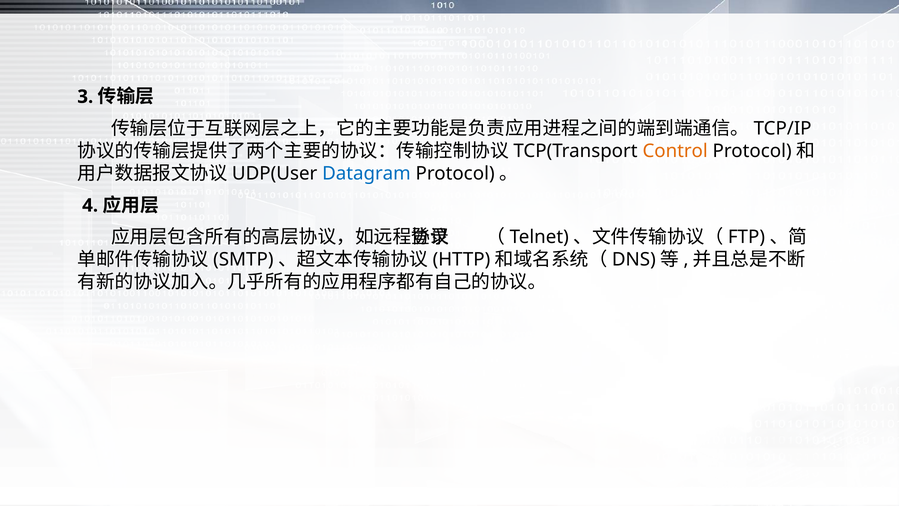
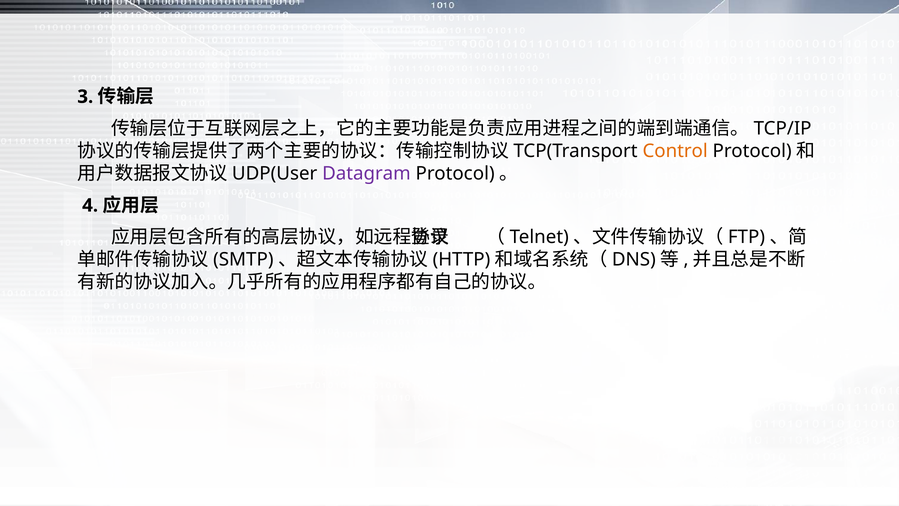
Datagram colour: blue -> purple
